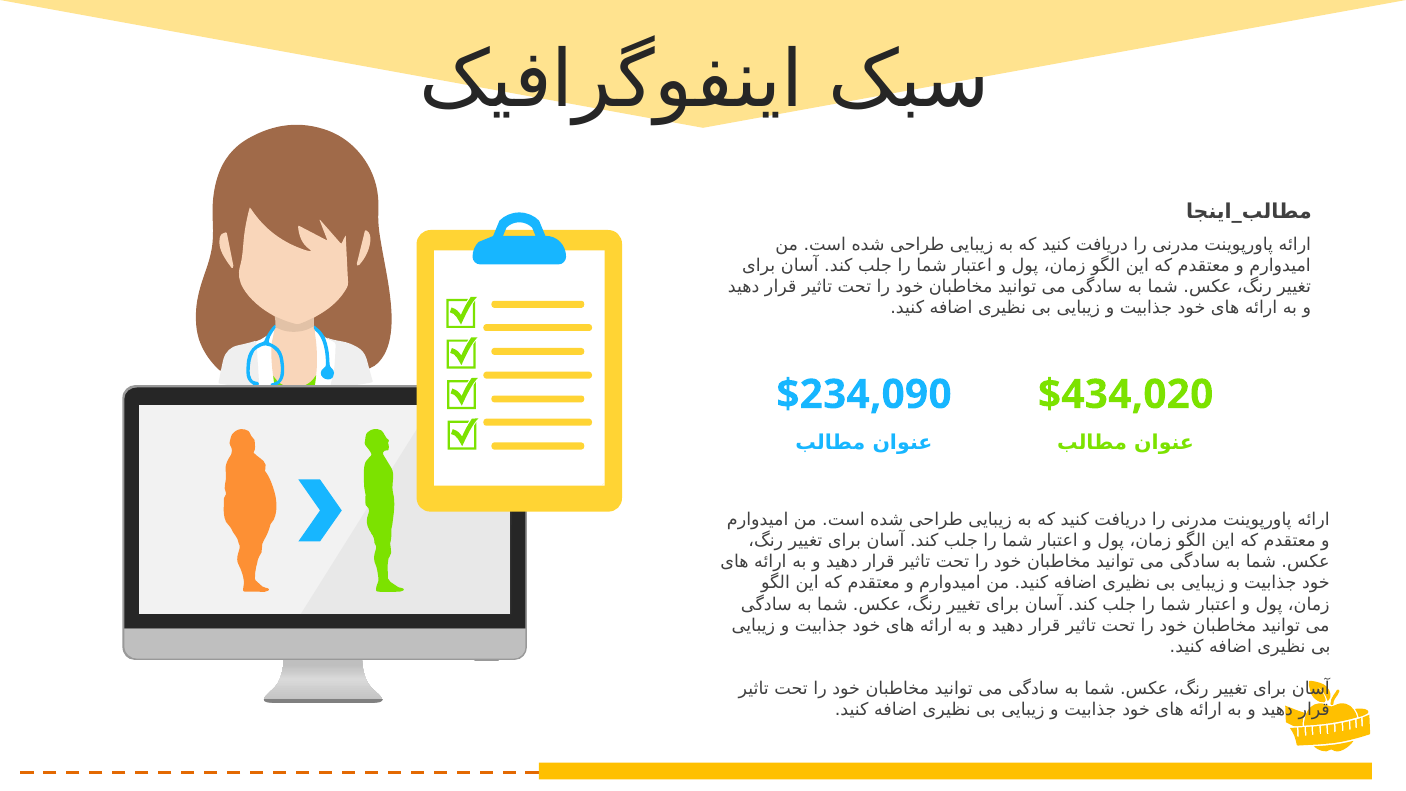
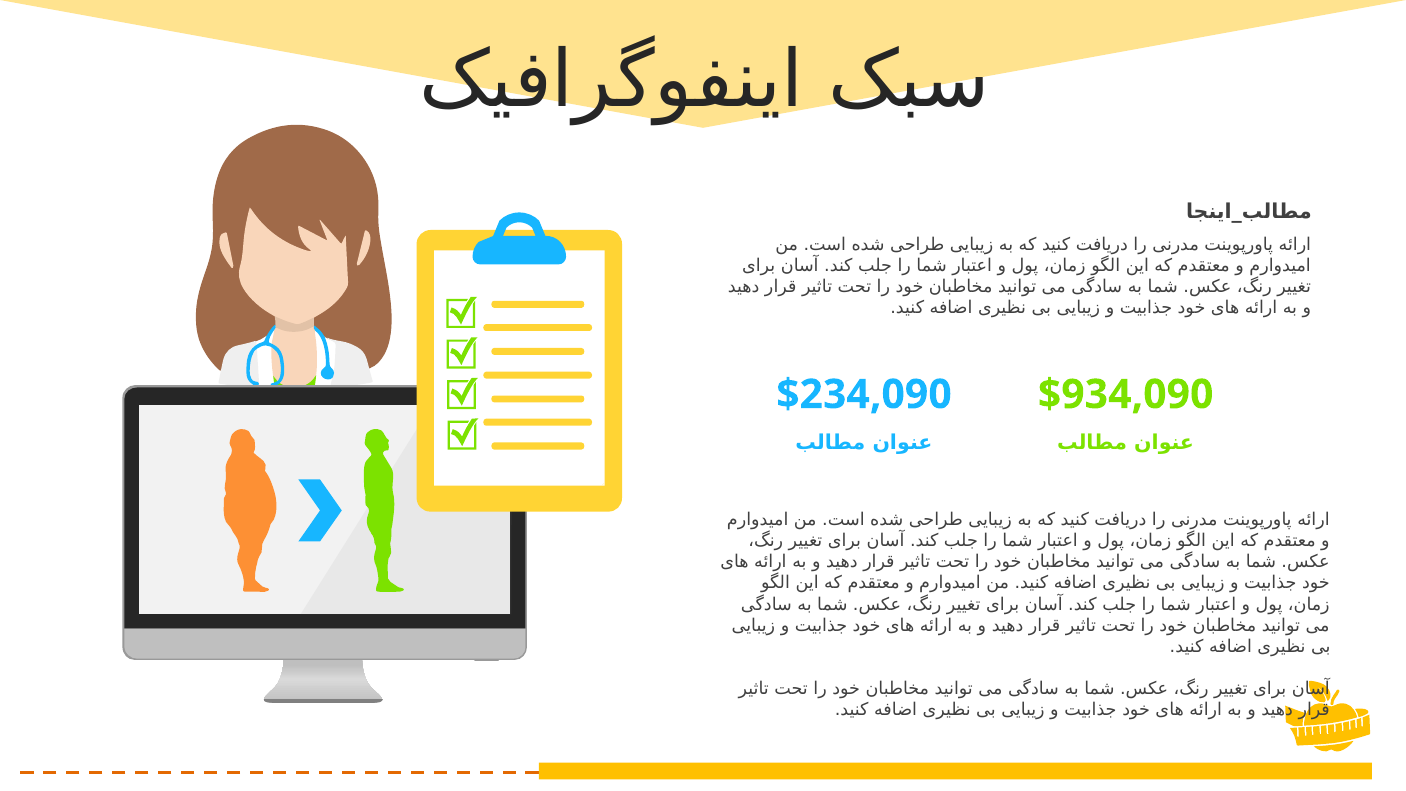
$434,020: $434,020 -> $934,090
